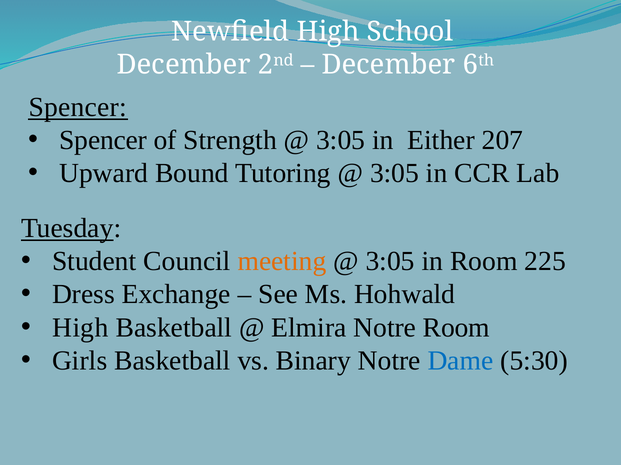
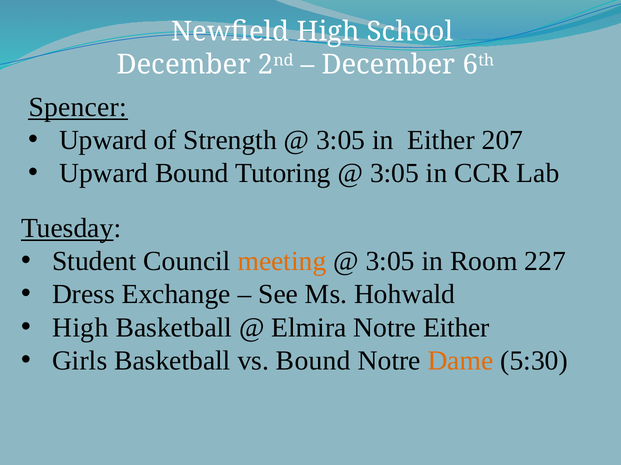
Spencer at (103, 140): Spencer -> Upward
225: 225 -> 227
Notre Room: Room -> Either
vs Binary: Binary -> Bound
Dame colour: blue -> orange
